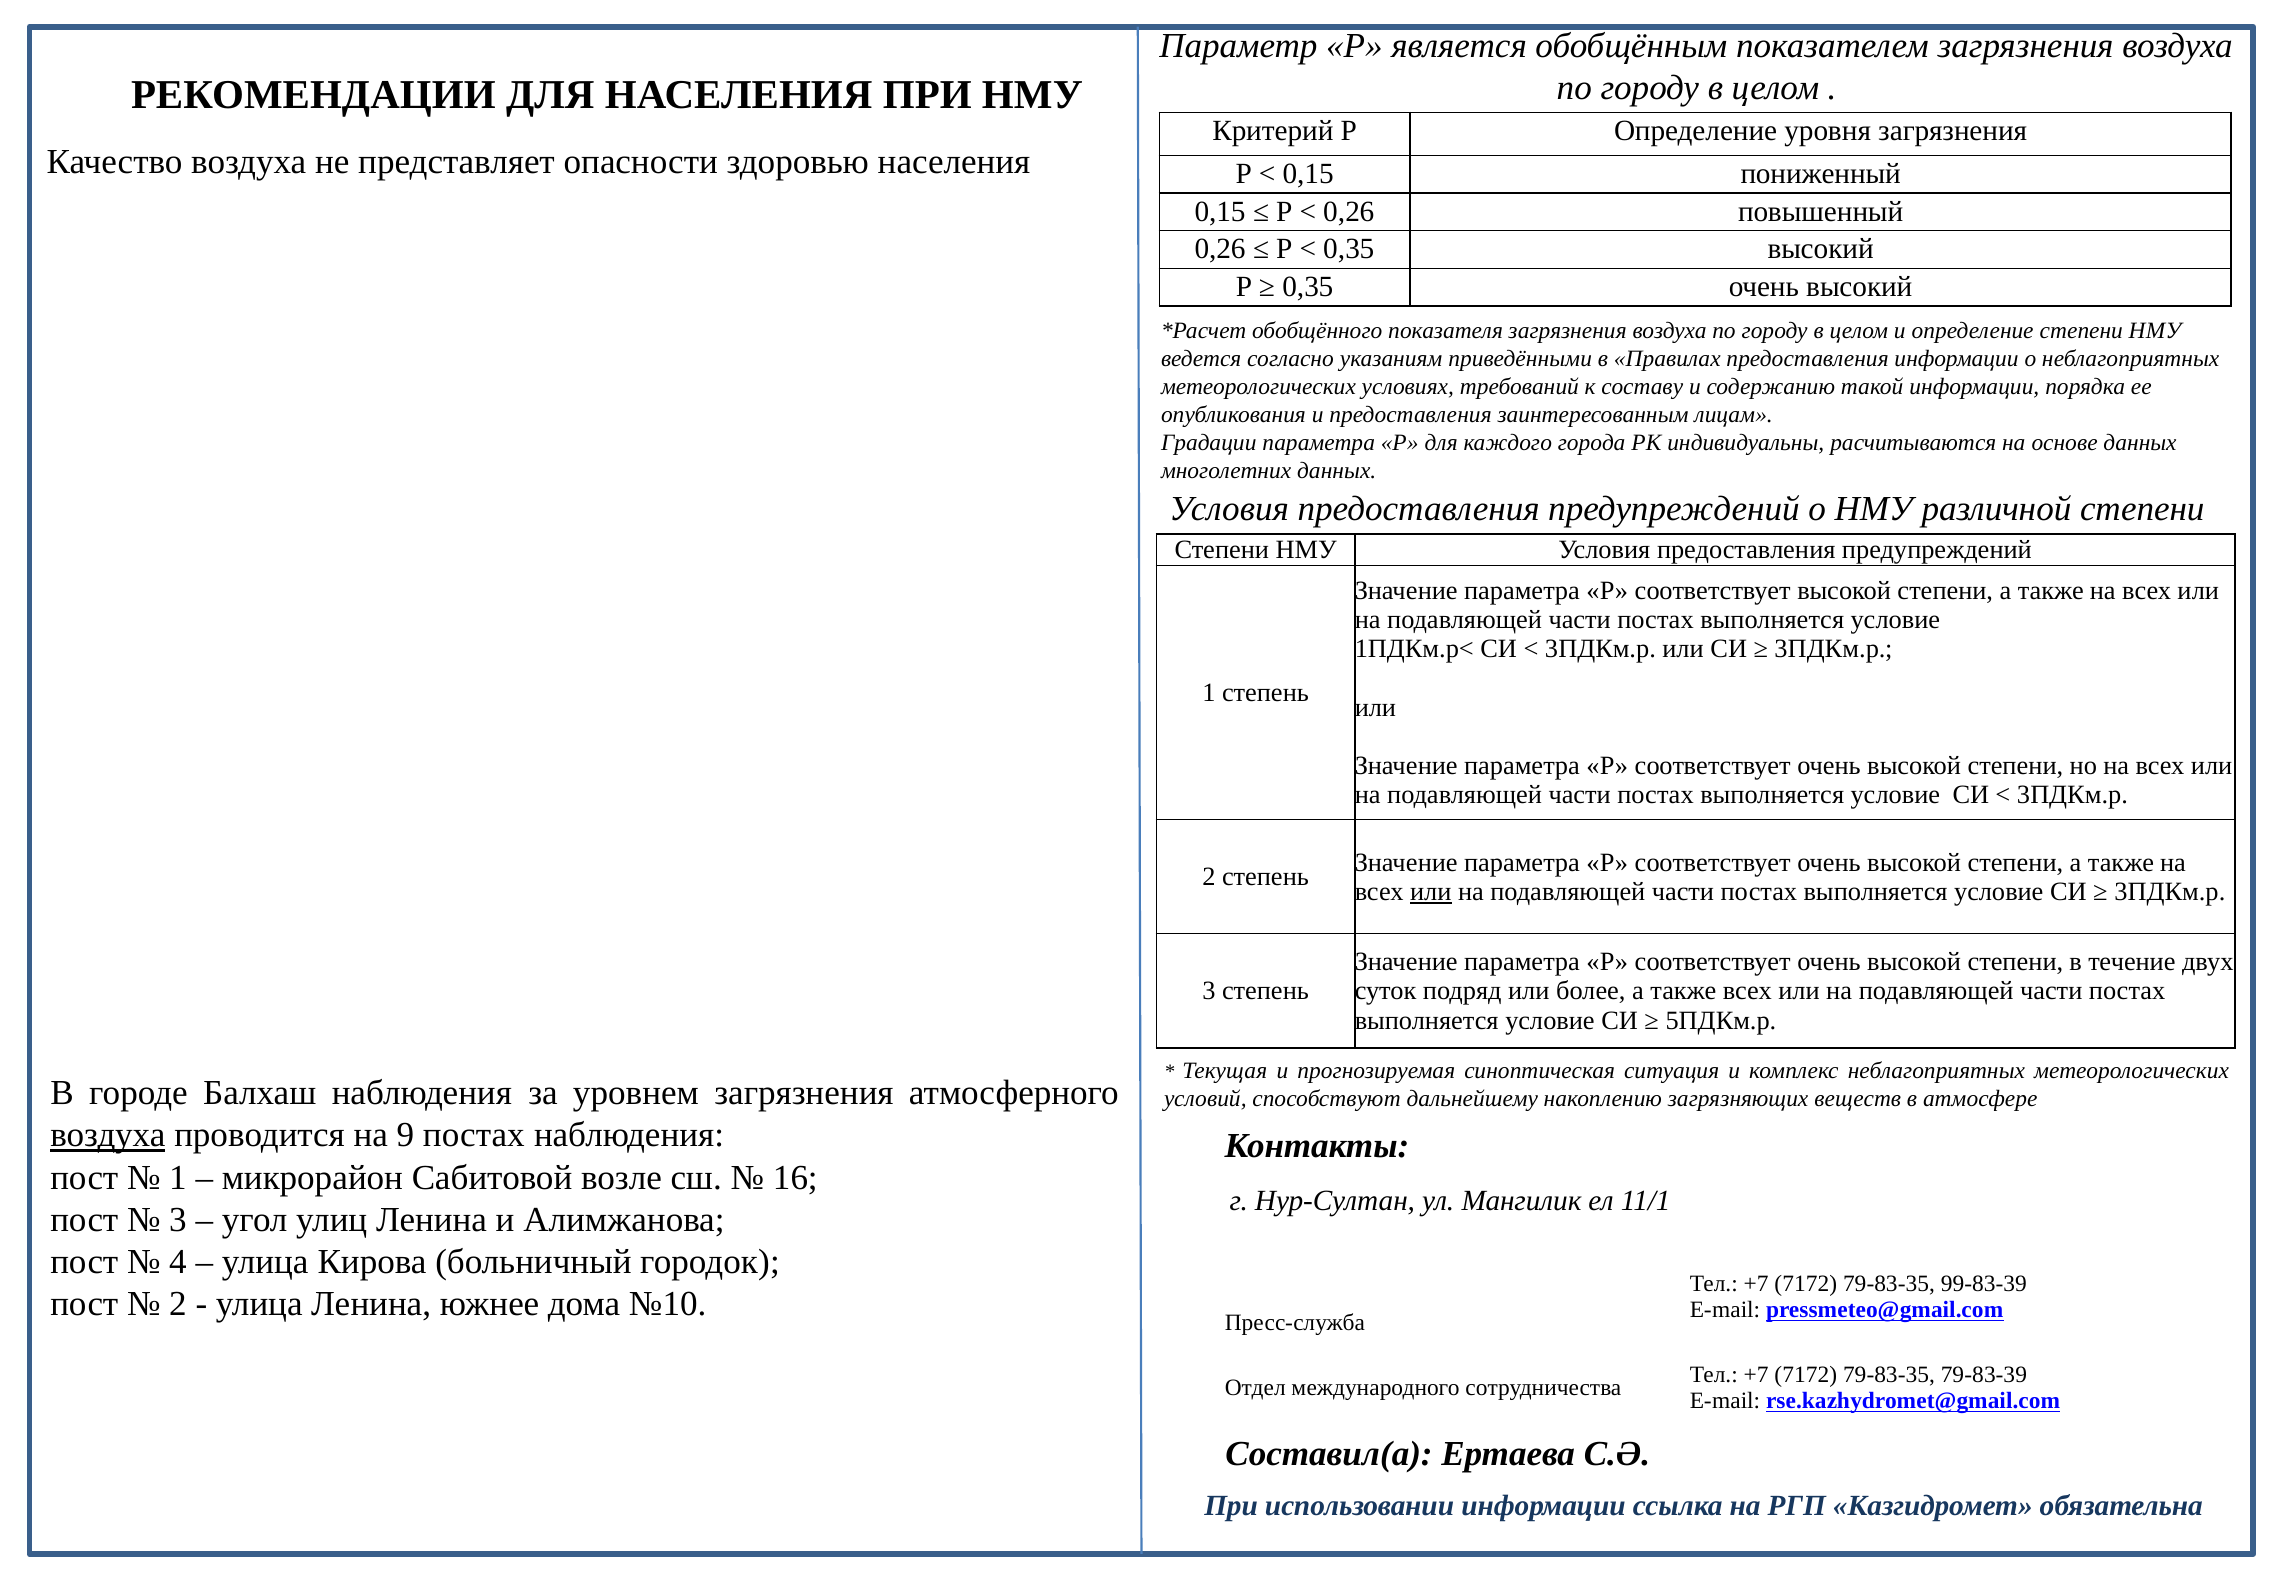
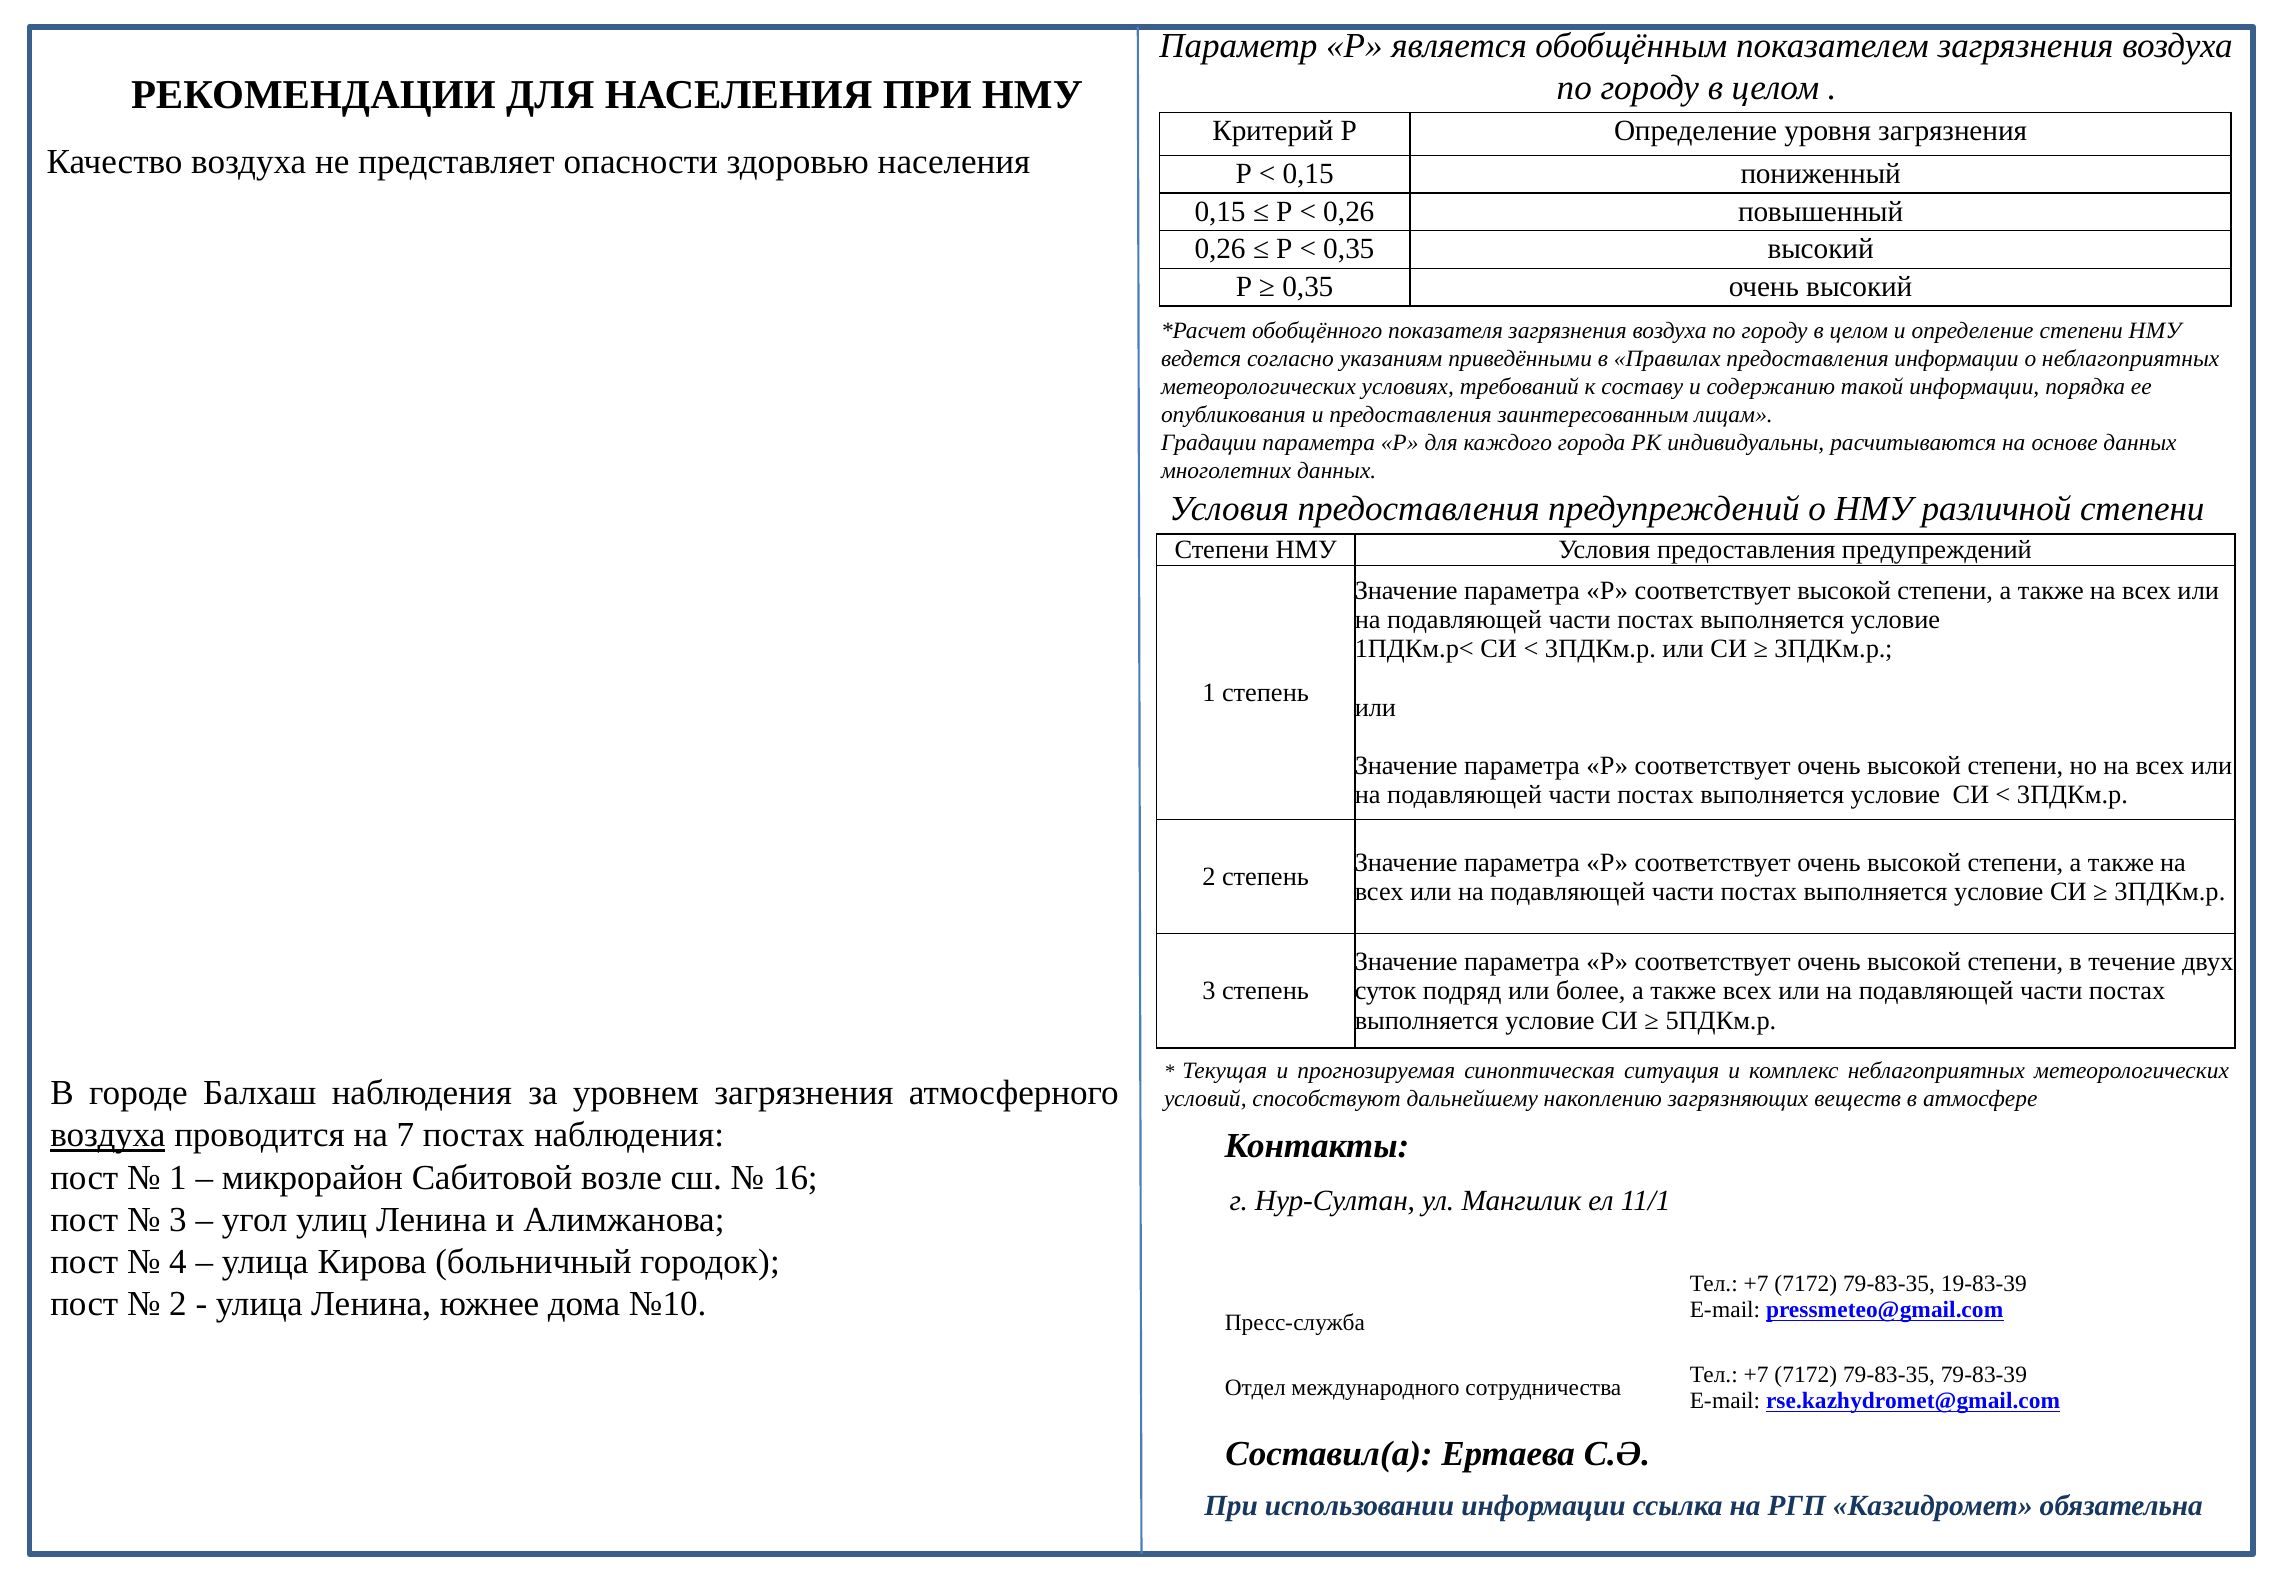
или at (1431, 891) underline: present -> none
9: 9 -> 7
99-83-39: 99-83-39 -> 19-83-39
